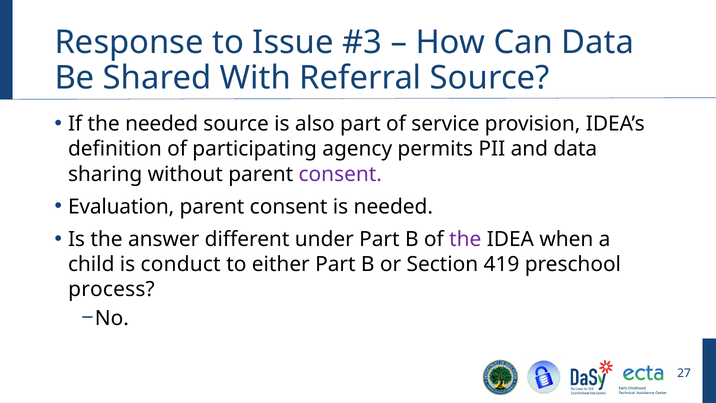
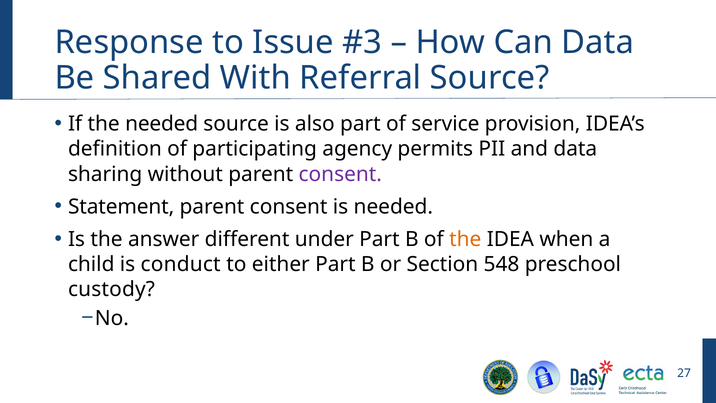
Evaluation: Evaluation -> Statement
the at (465, 239) colour: purple -> orange
419: 419 -> 548
process: process -> custody
